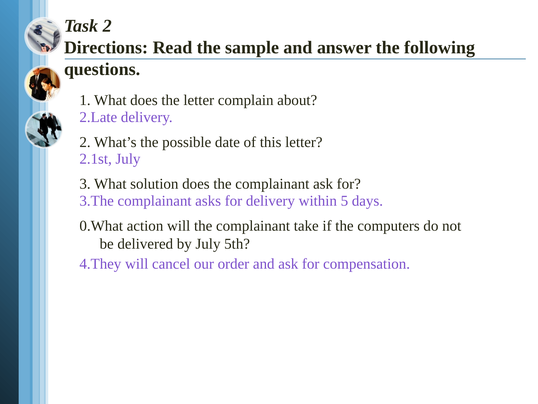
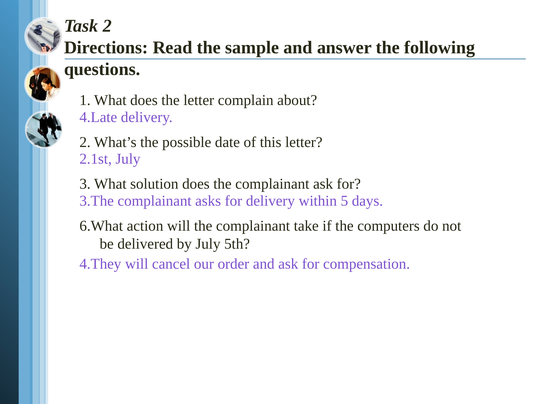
2.Late: 2.Late -> 4.Late
0.What: 0.What -> 6.What
